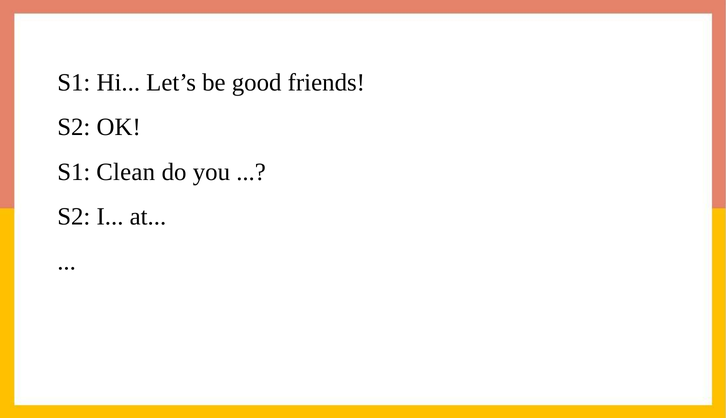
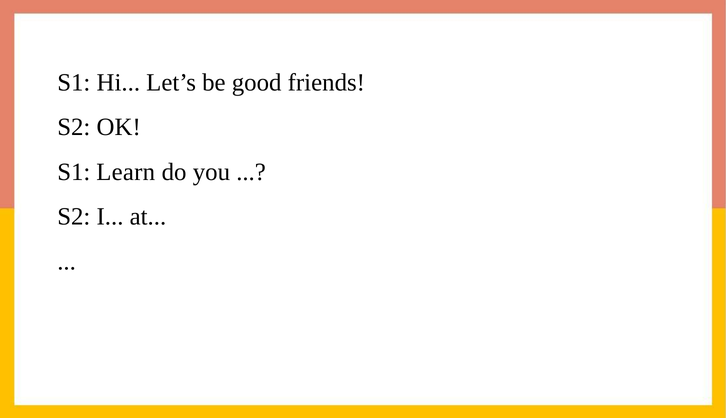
Clean: Clean -> Learn
